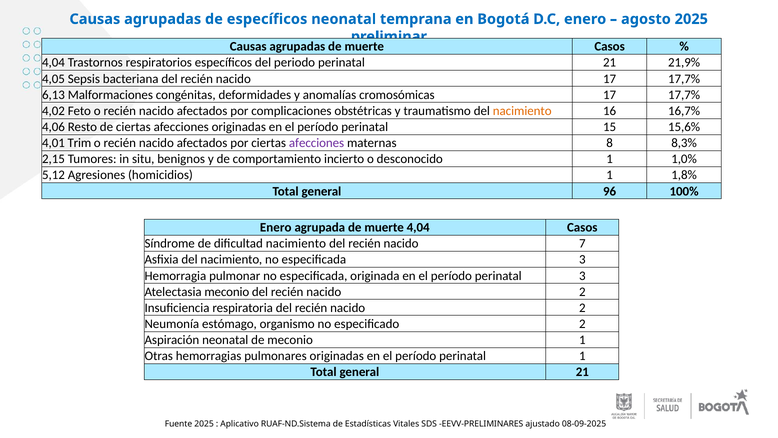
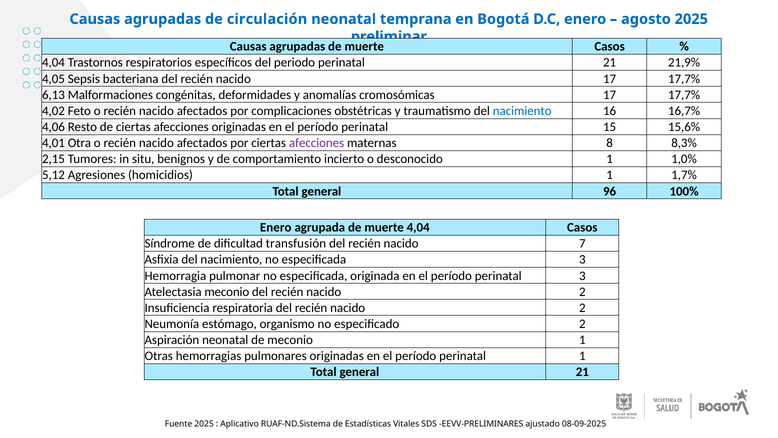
de específicos: específicos -> circulación
nacimiento at (522, 111) colour: orange -> blue
Trim: Trim -> Otra
1,8%: 1,8% -> 1,7%
dificultad nacimiento: nacimiento -> transfusión
